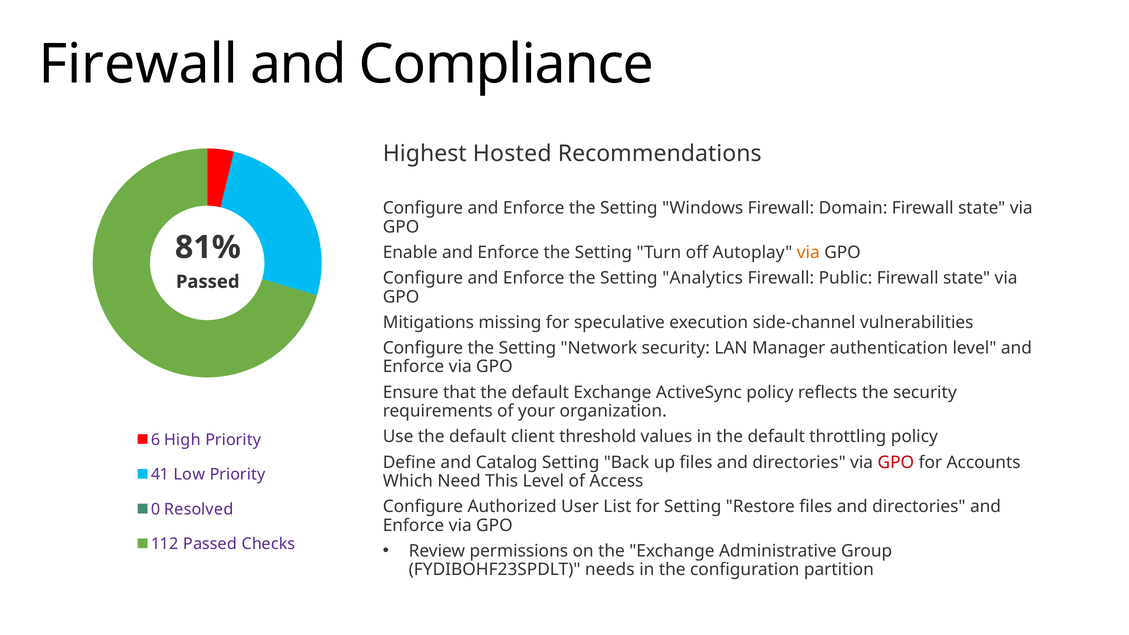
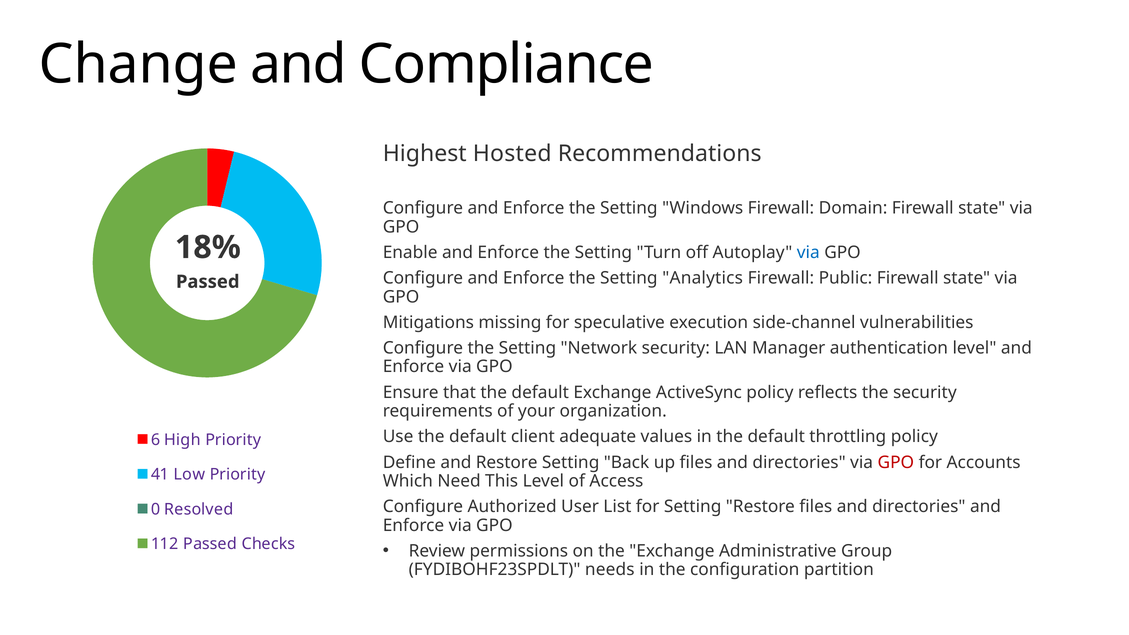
Firewall at (138, 64): Firewall -> Change
81%: 81% -> 18%
via at (808, 253) colour: orange -> blue
threshold: threshold -> adequate
and Catalog: Catalog -> Restore
